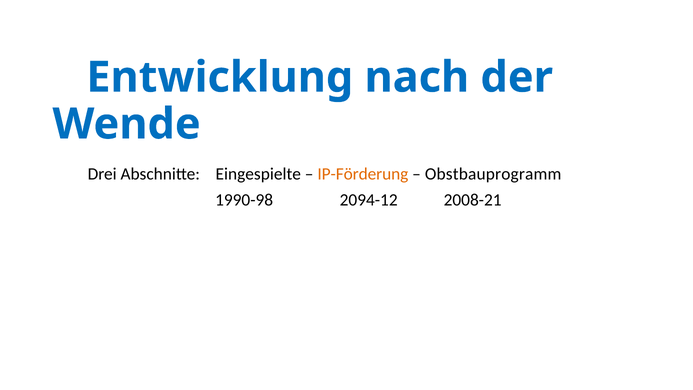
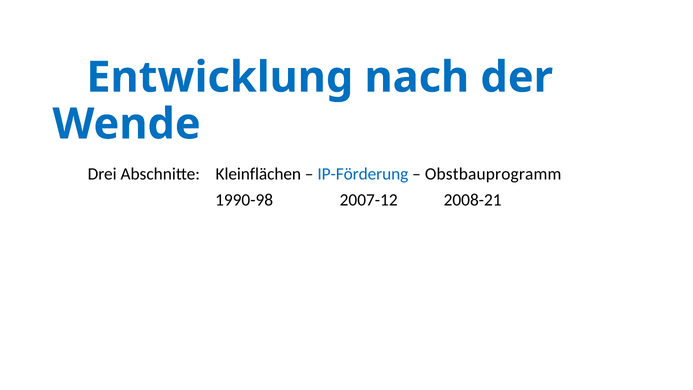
Eingespielte: Eingespielte -> Kleinflächen
IP-Förderung colour: orange -> blue
2094-12: 2094-12 -> 2007-12
